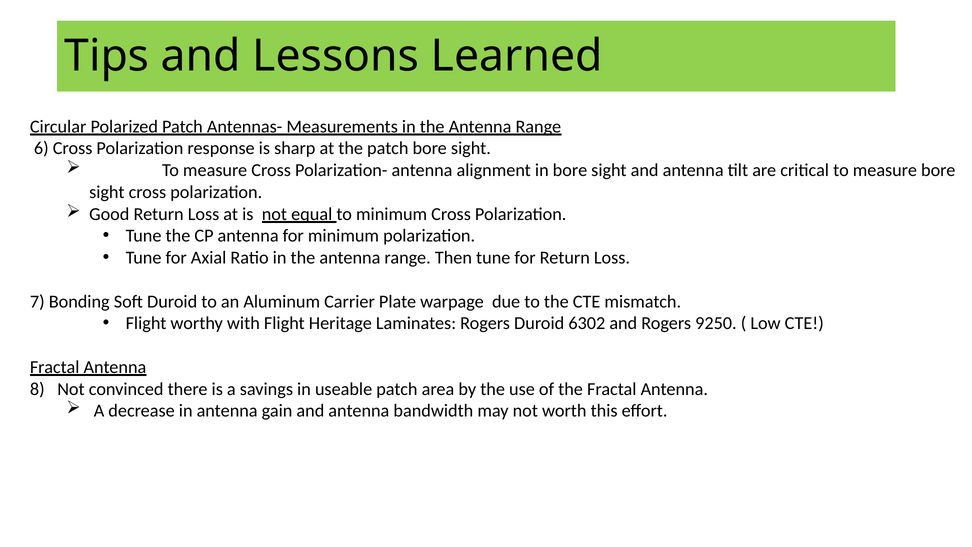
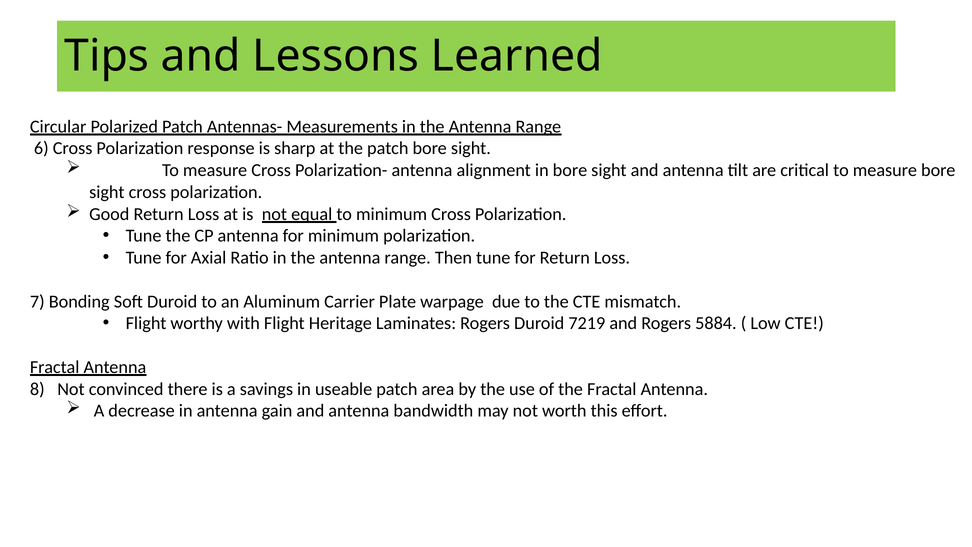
6302: 6302 -> 7219
9250: 9250 -> 5884
